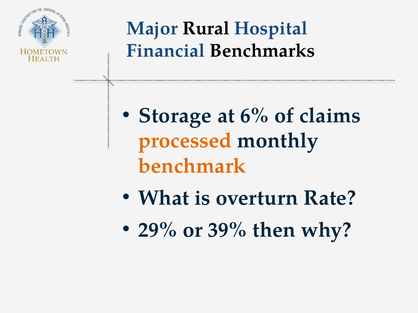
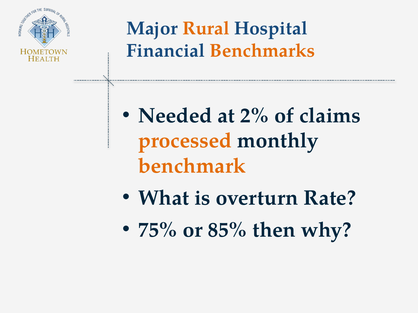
Rural colour: black -> orange
Benchmarks colour: black -> orange
Storage: Storage -> Needed
6%: 6% -> 2%
29%: 29% -> 75%
39%: 39% -> 85%
